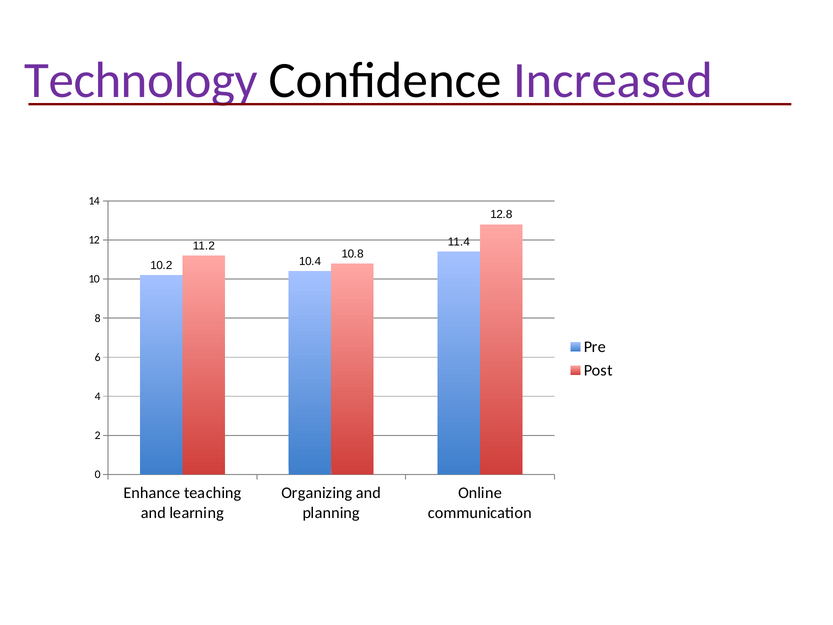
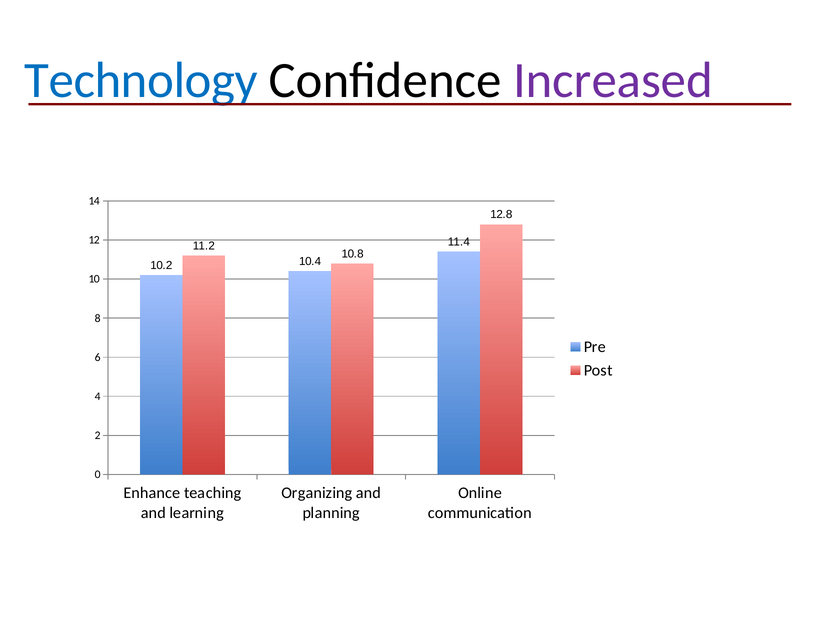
Technology colour: purple -> blue
